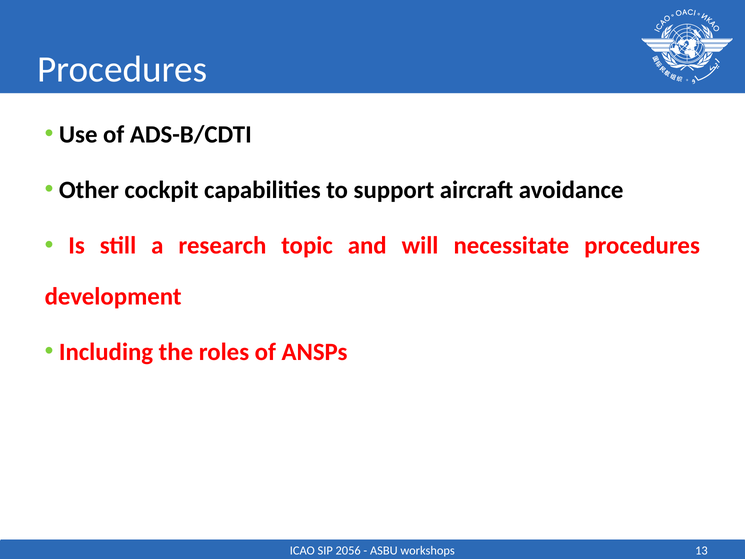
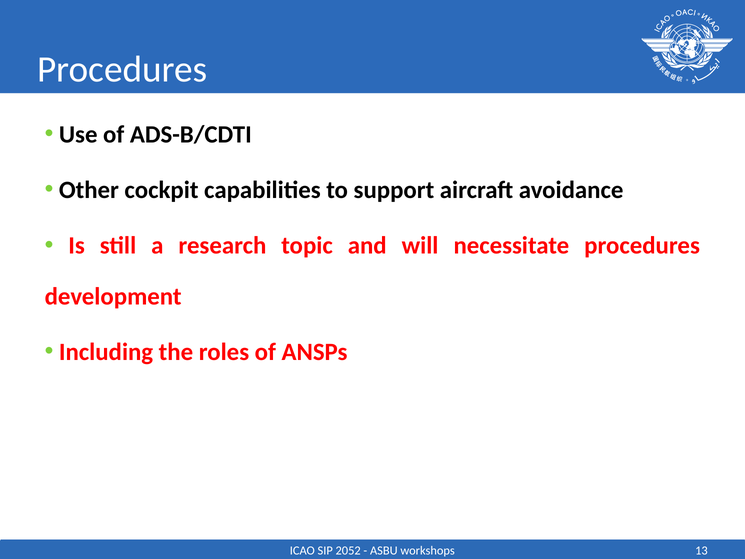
2056: 2056 -> 2052
